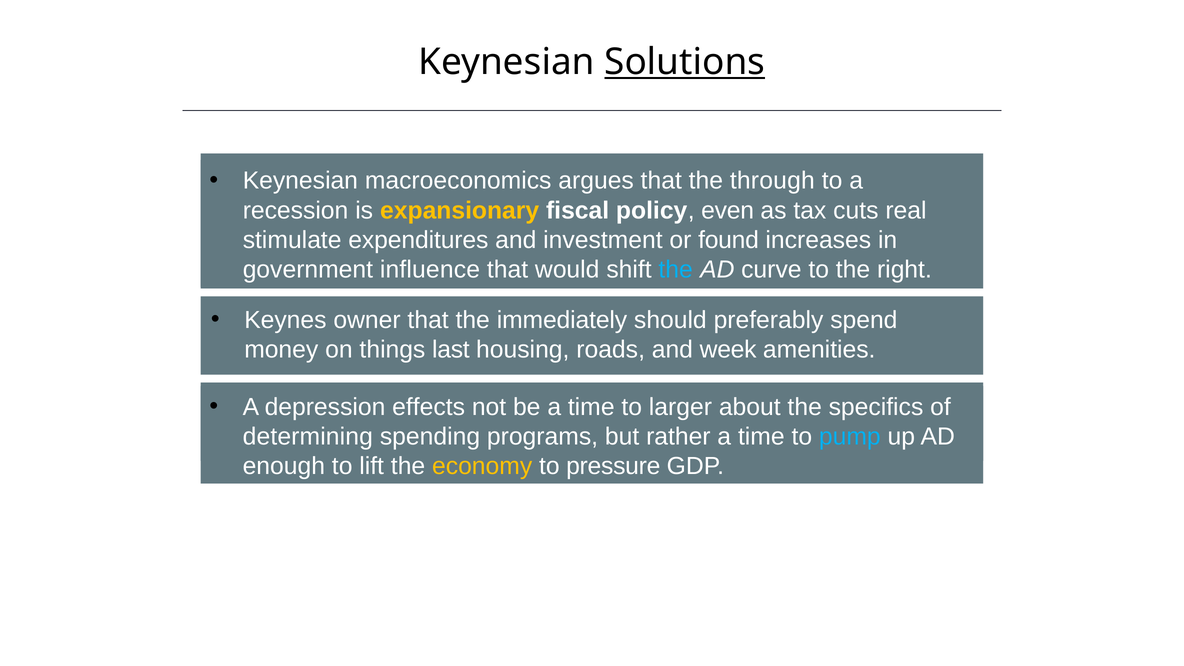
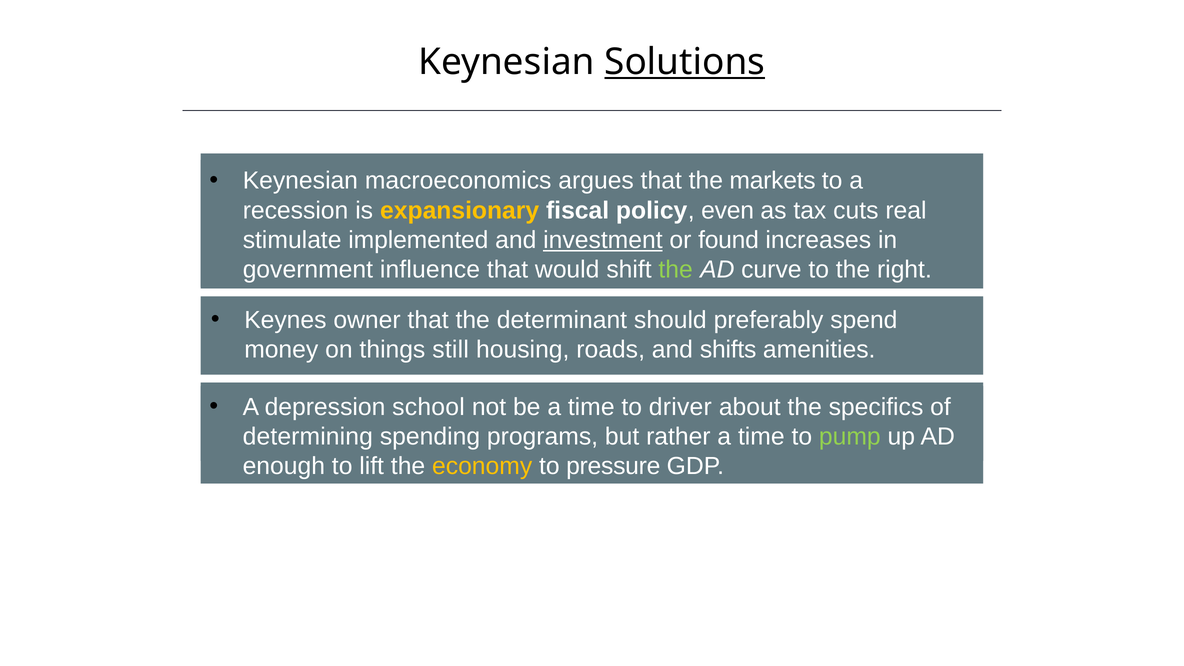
through: through -> markets
expenditures: expenditures -> implemented
investment underline: none -> present
the at (676, 270) colour: light blue -> light green
immediately: immediately -> determinant
last: last -> still
week: week -> shifts
effects: effects -> school
larger: larger -> driver
pump colour: light blue -> light green
